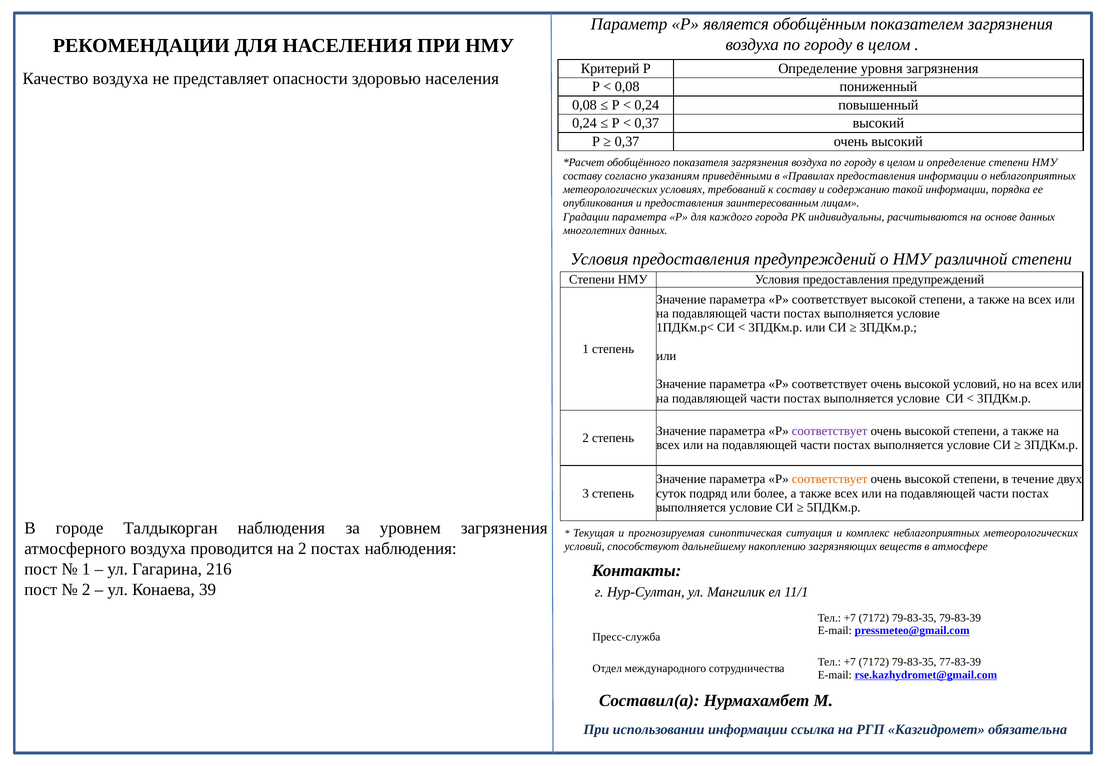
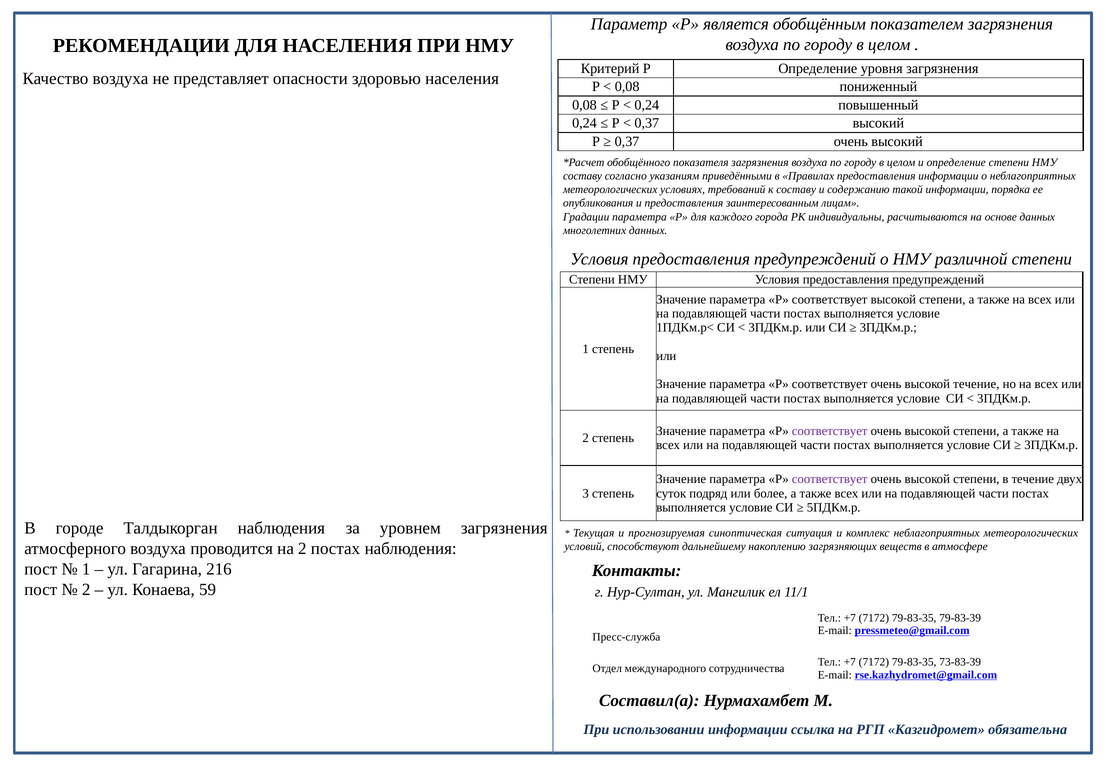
высокой условий: условий -> течение
соответствует at (830, 479) colour: orange -> purple
39: 39 -> 59
77-83-39: 77-83-39 -> 73-83-39
